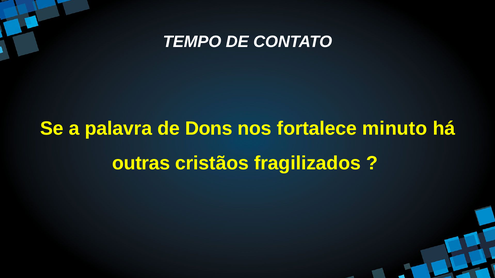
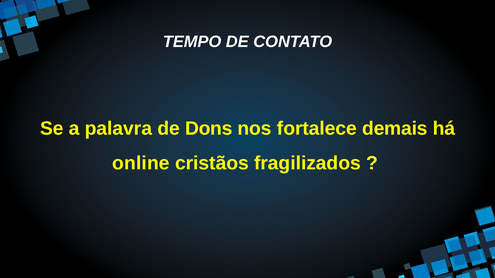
minuto: minuto -> demais
outras: outras -> online
